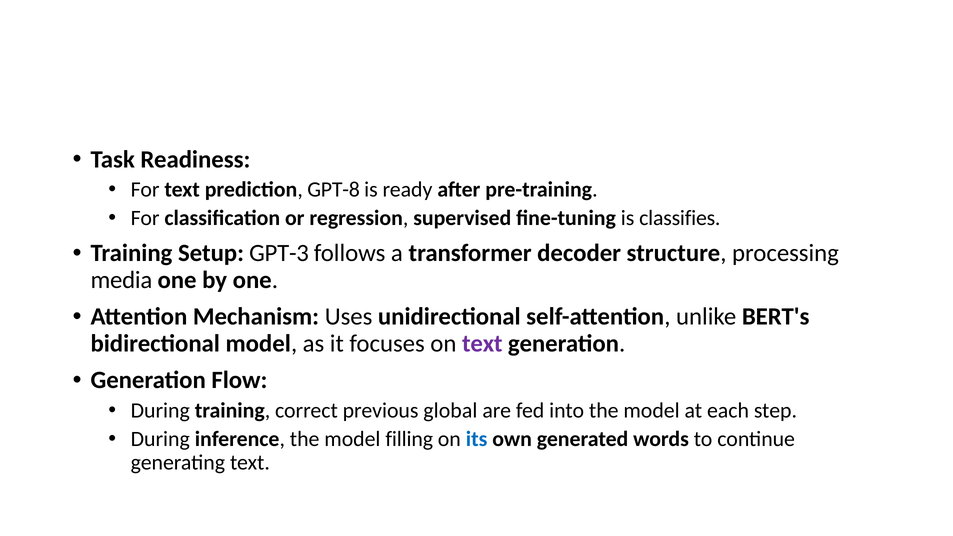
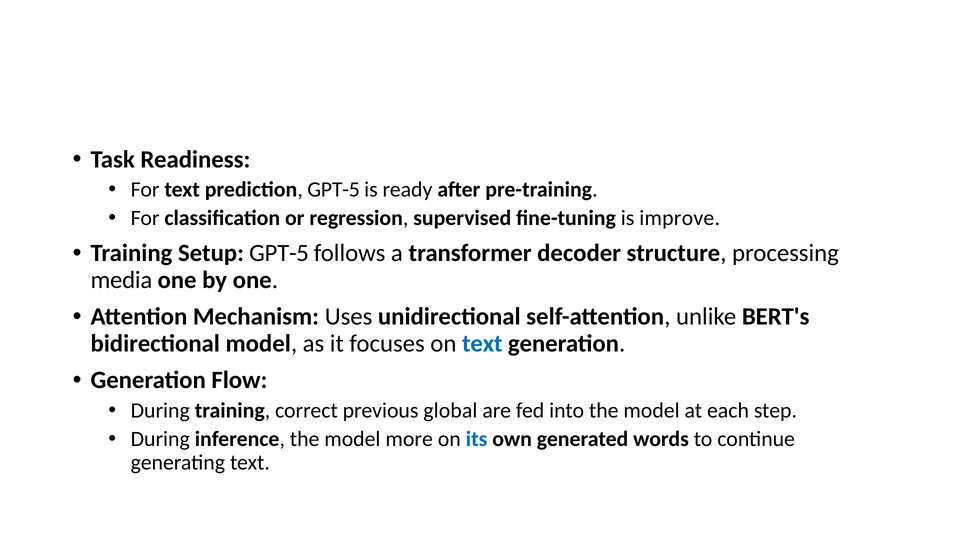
prediction GPT-8: GPT-8 -> GPT-5
classifies: classifies -> improve
Setup GPT-3: GPT-3 -> GPT-5
text at (482, 344) colour: purple -> blue
filling: filling -> more
